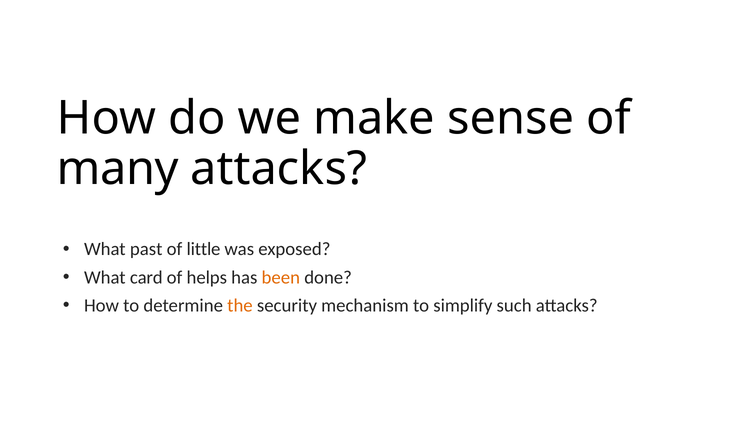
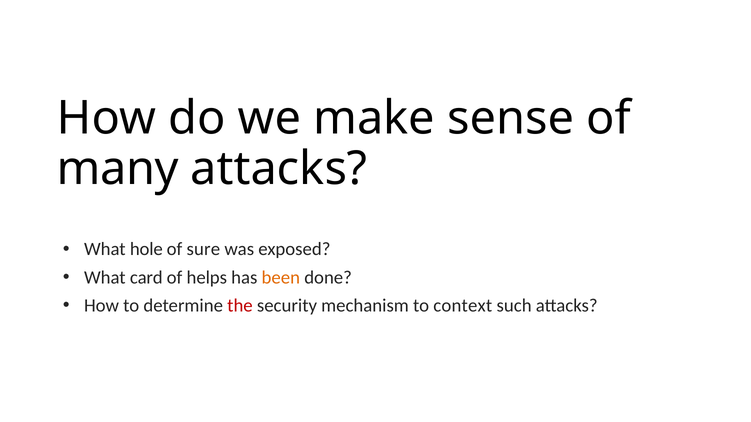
past: past -> hole
little: little -> sure
the colour: orange -> red
simplify: simplify -> context
